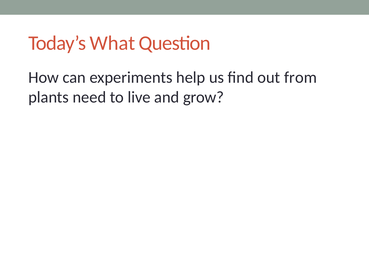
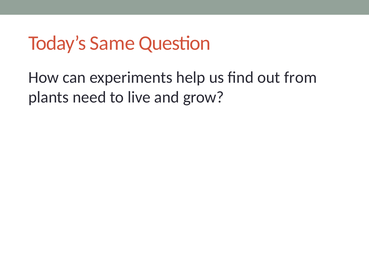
What: What -> Same
